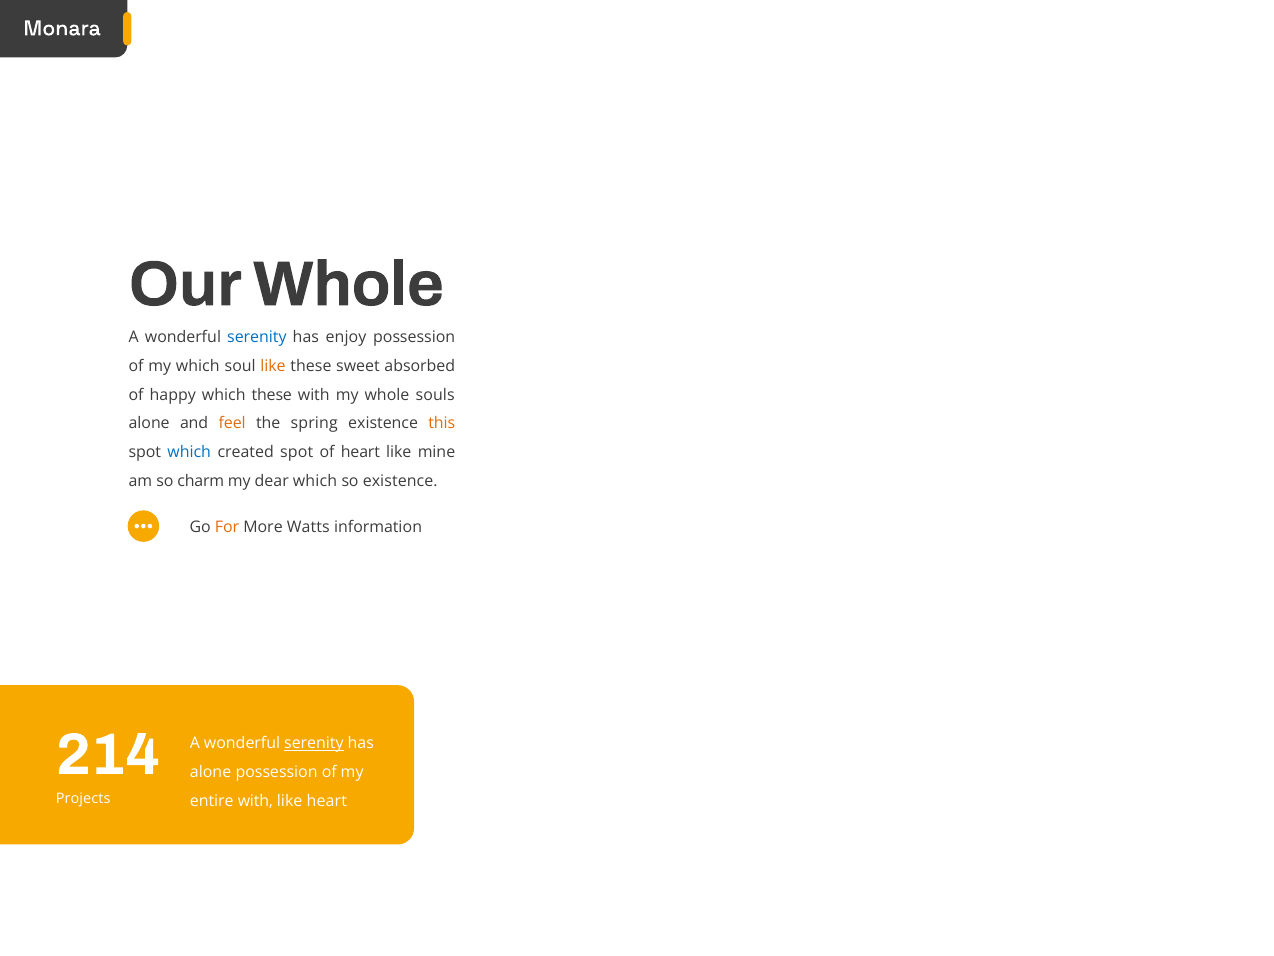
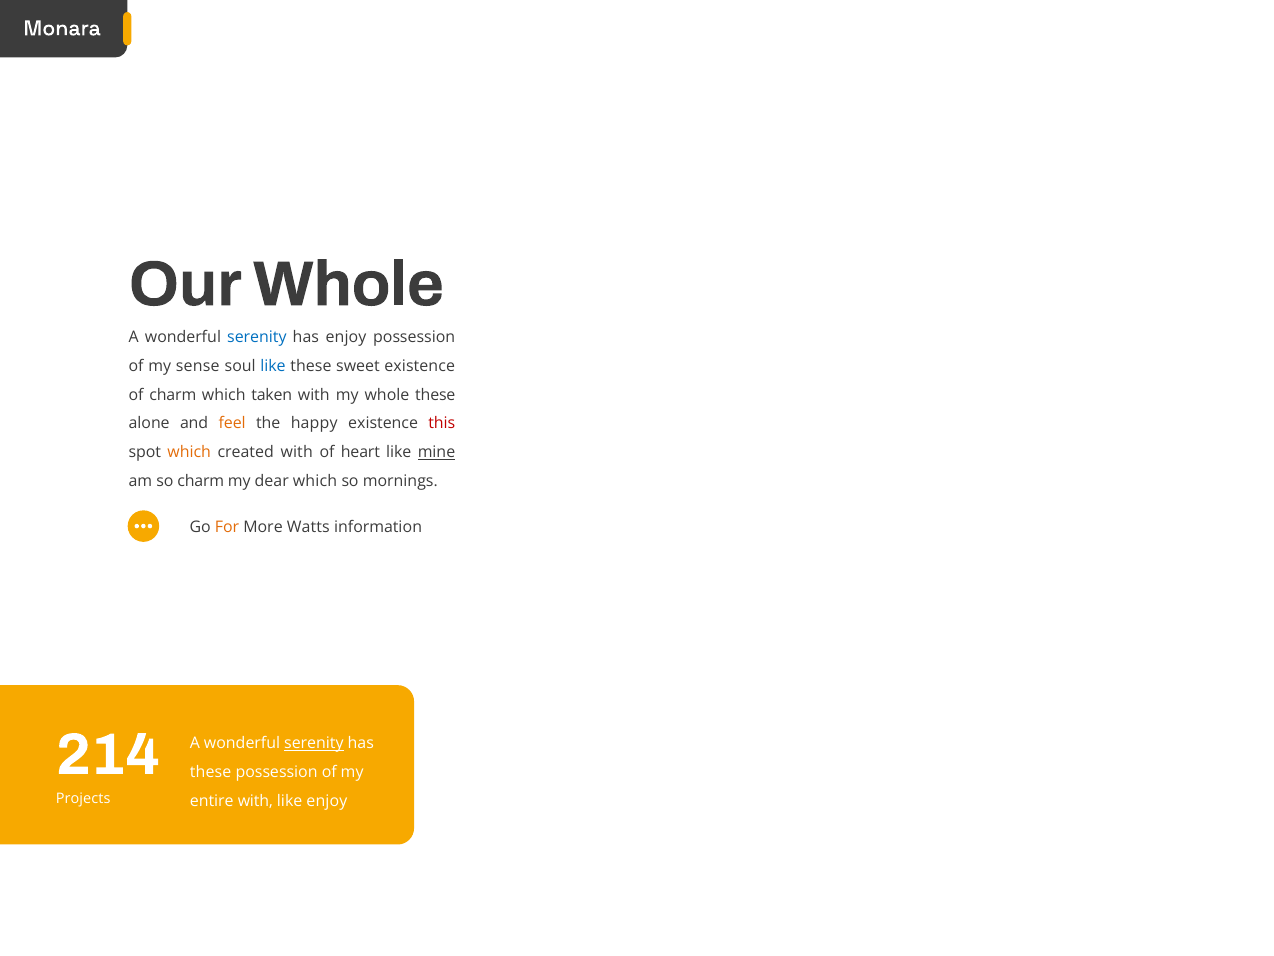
my which: which -> sense
like at (273, 366) colour: orange -> blue
sweet absorbed: absorbed -> existence
of happy: happy -> charm
which these: these -> taken
whole souls: souls -> these
spring: spring -> happy
this colour: orange -> red
which at (189, 452) colour: blue -> orange
created spot: spot -> with
mine underline: none -> present
so existence: existence -> mornings
alone at (211, 772): alone -> these
like heart: heart -> enjoy
